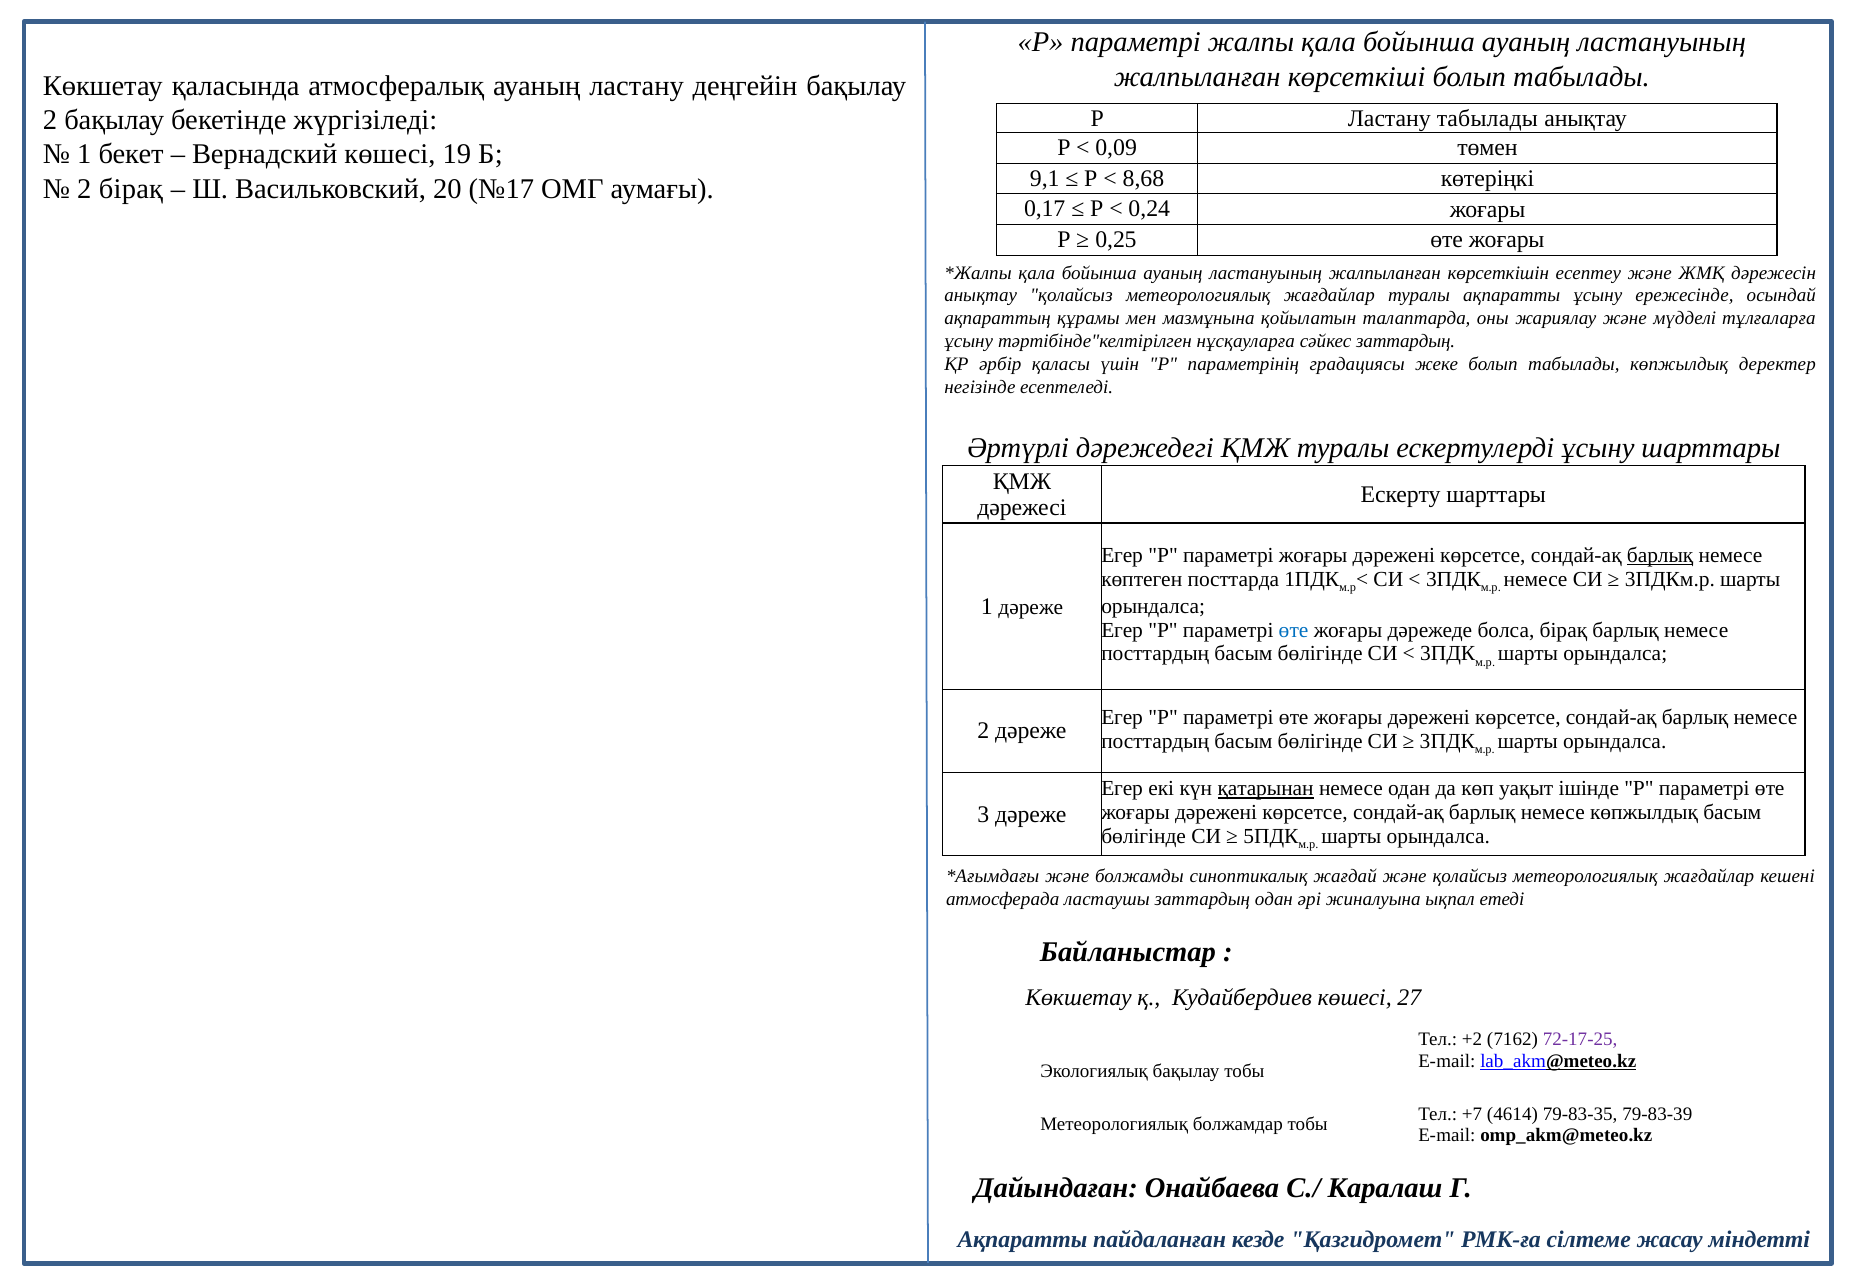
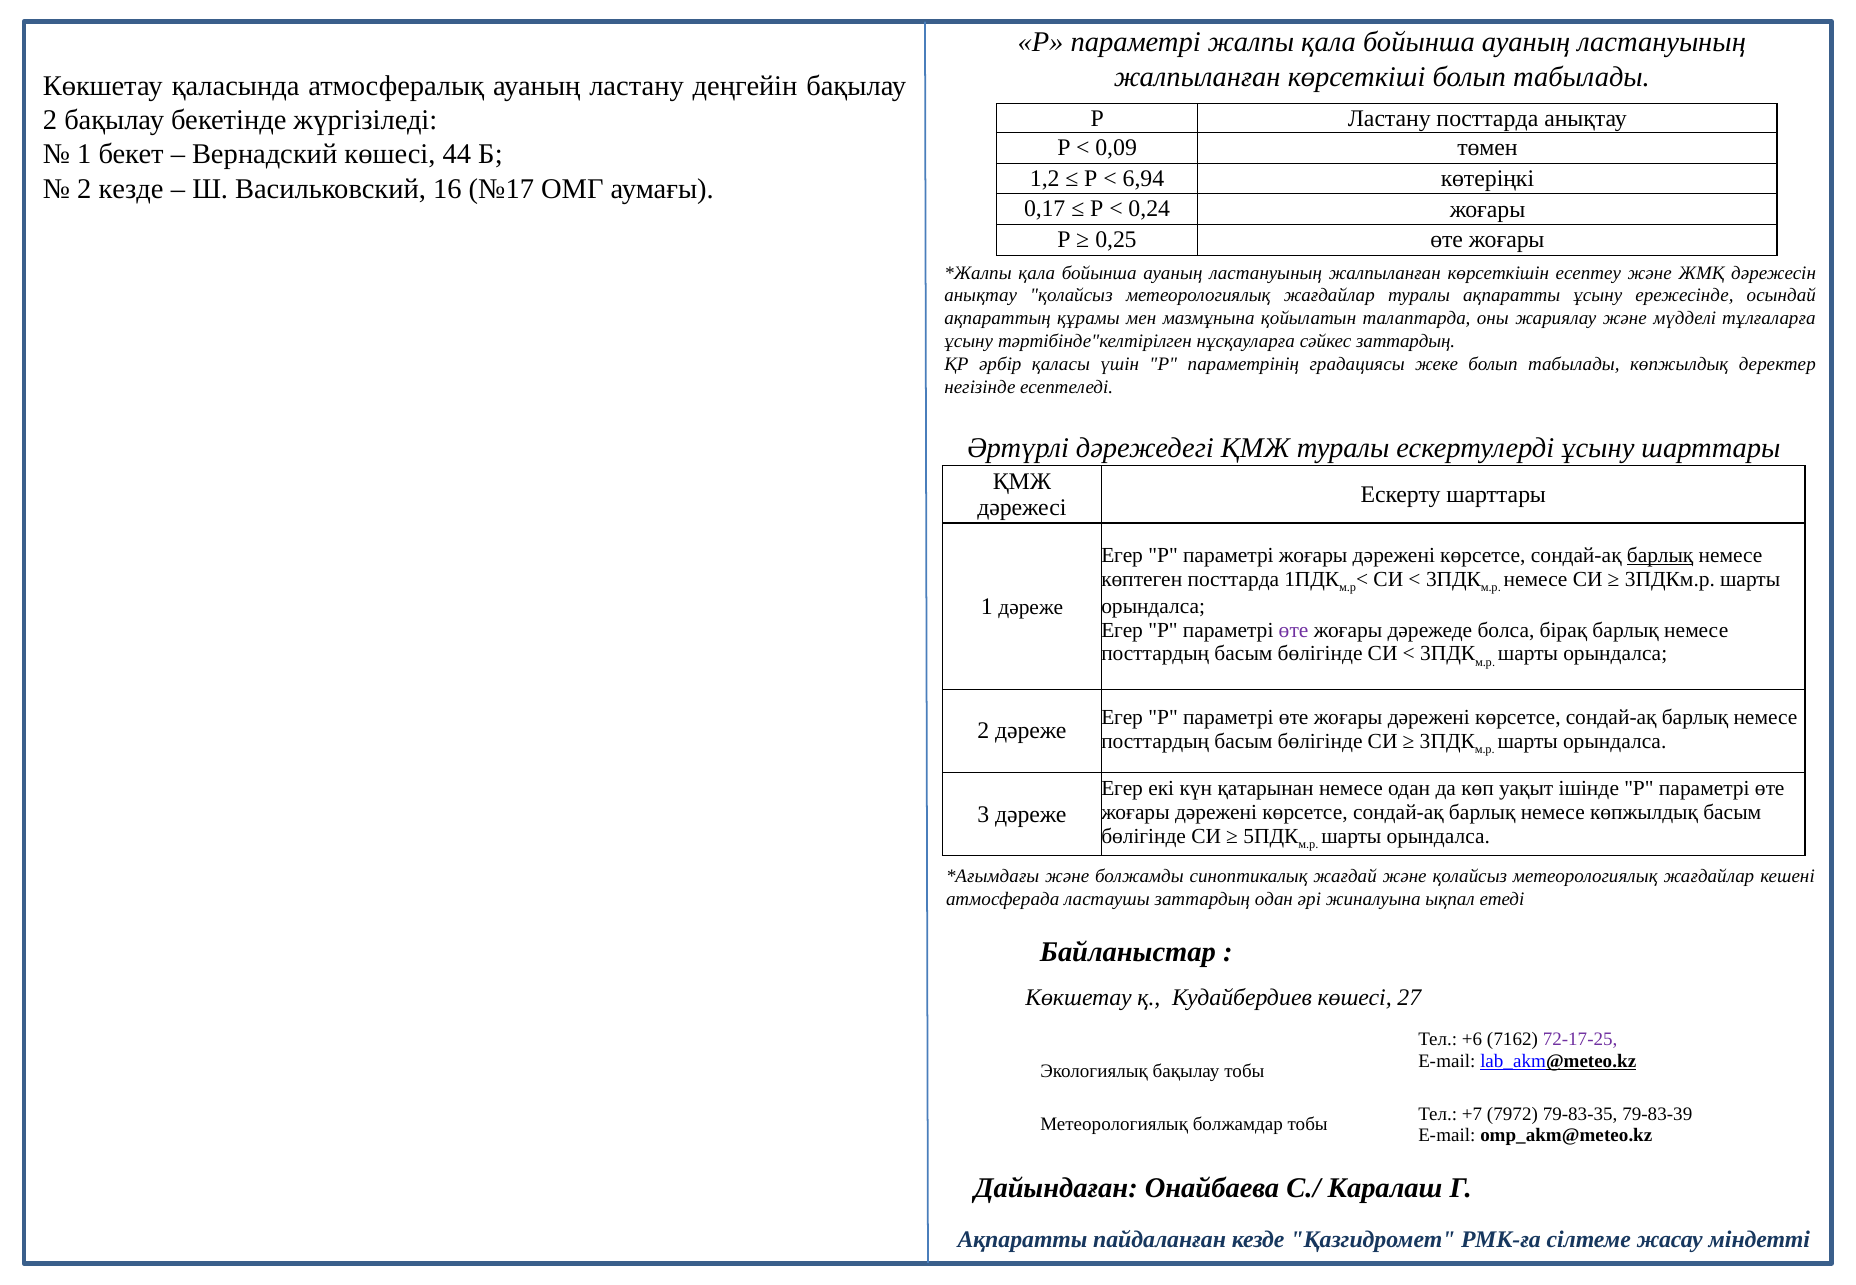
Ластану табылады: табылады -> посттарда
19: 19 -> 44
9,1: 9,1 -> 1,2
8,68: 8,68 -> 6,94
2 бірақ: бірақ -> кезде
20: 20 -> 16
өте at (1294, 630) colour: blue -> purple
қатарынан underline: present -> none
+2: +2 -> +6
4614: 4614 -> 7972
